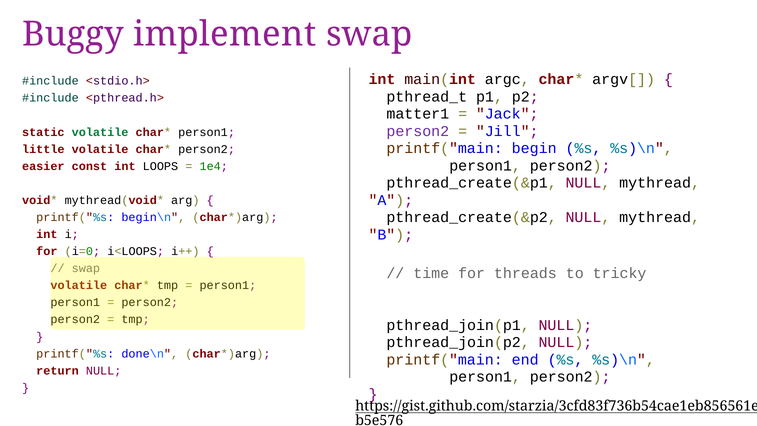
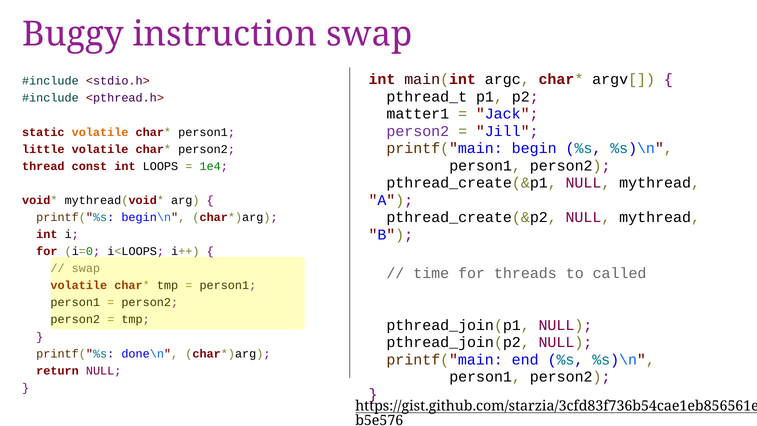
implement: implement -> instruction
volatile at (100, 132) colour: green -> orange
easier: easier -> thread
tricky: tricky -> called
